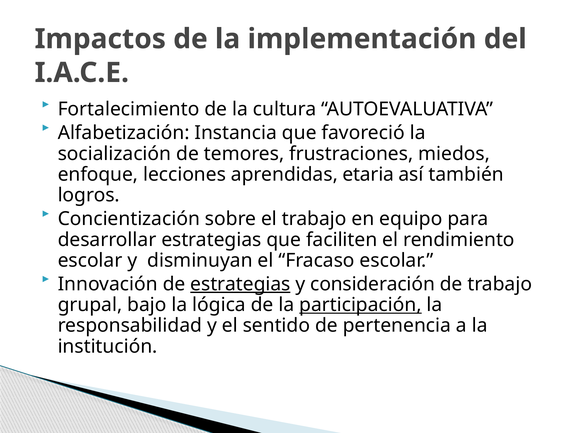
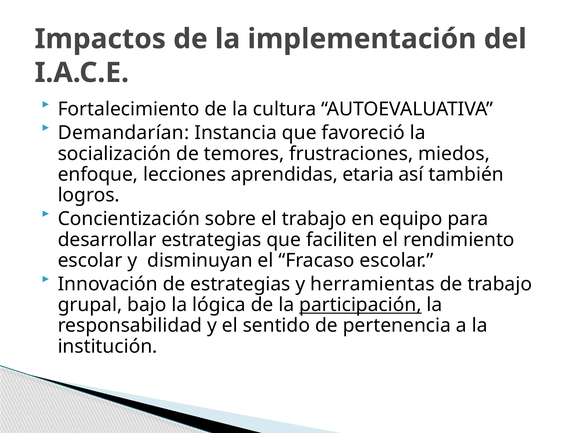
Alfabetización: Alfabetización -> Demandarían
estrategias at (240, 284) underline: present -> none
consideración: consideración -> herramientas
